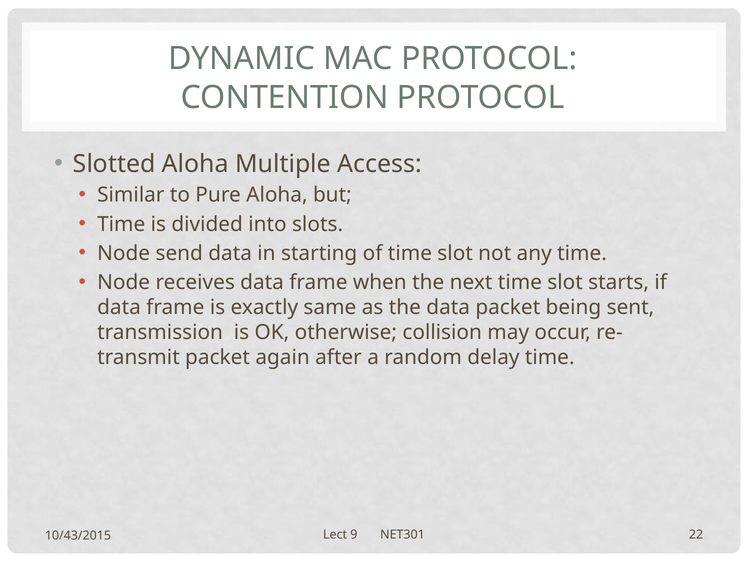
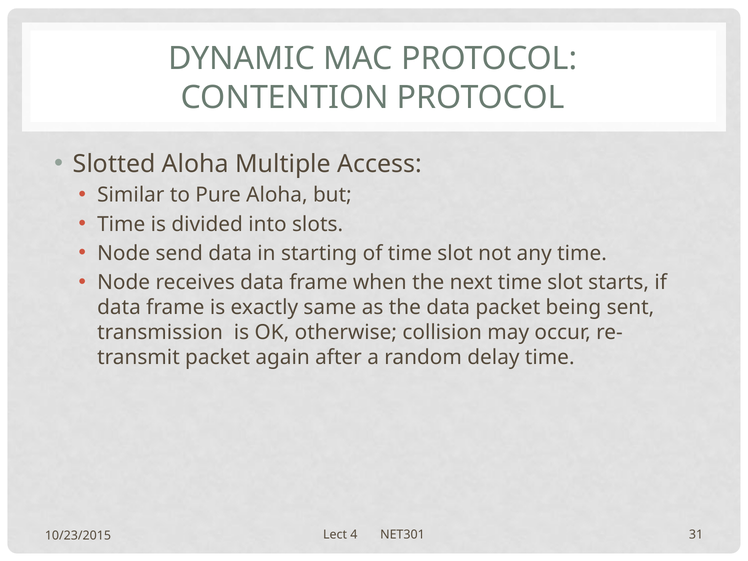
9: 9 -> 4
22: 22 -> 31
10/43/2015: 10/43/2015 -> 10/23/2015
